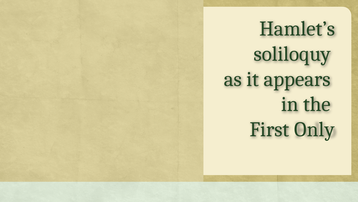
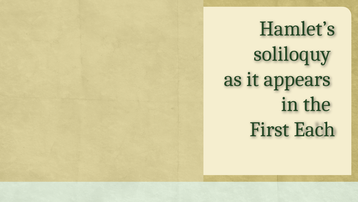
Only: Only -> Each
